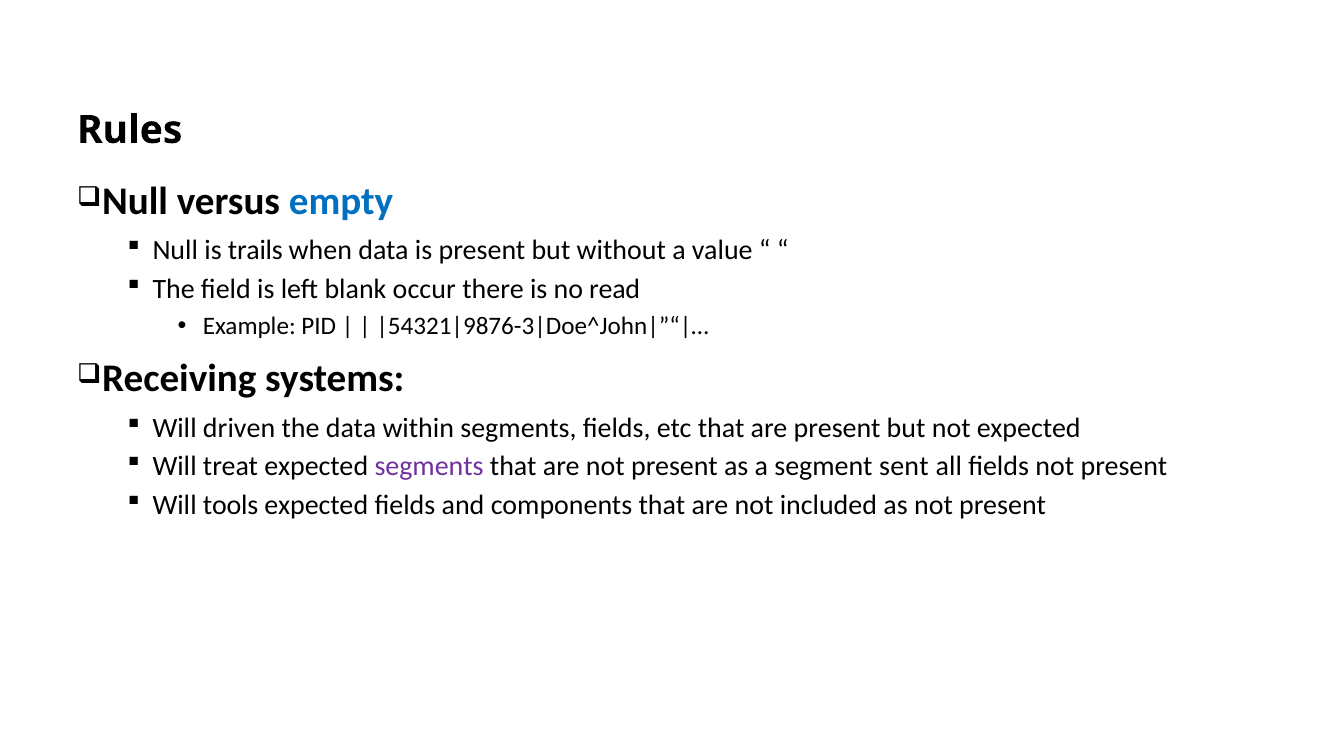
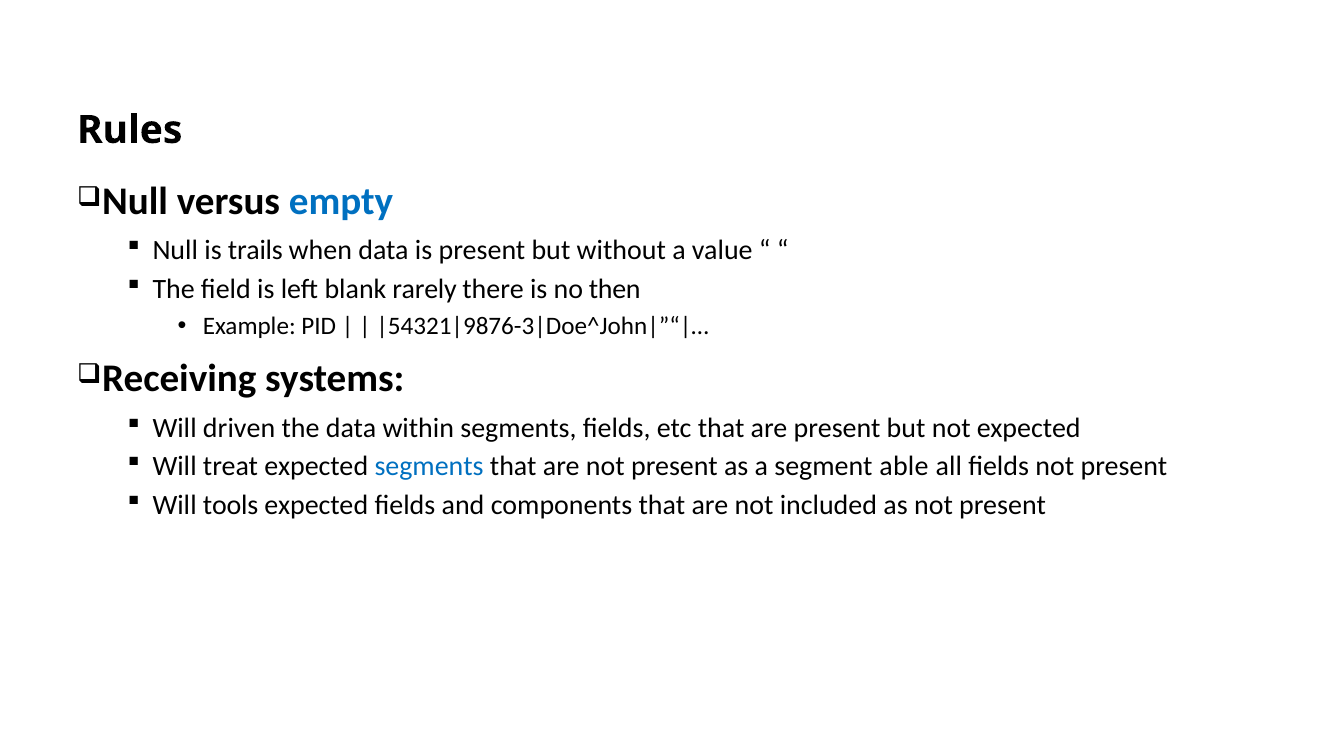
occur: occur -> rarely
read: read -> then
segments at (429, 467) colour: purple -> blue
sent: sent -> able
